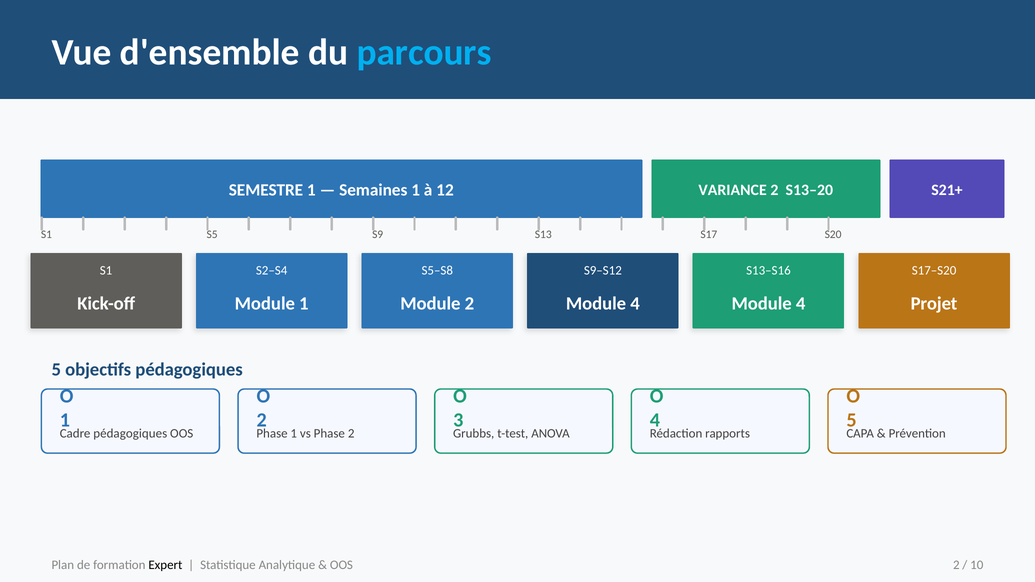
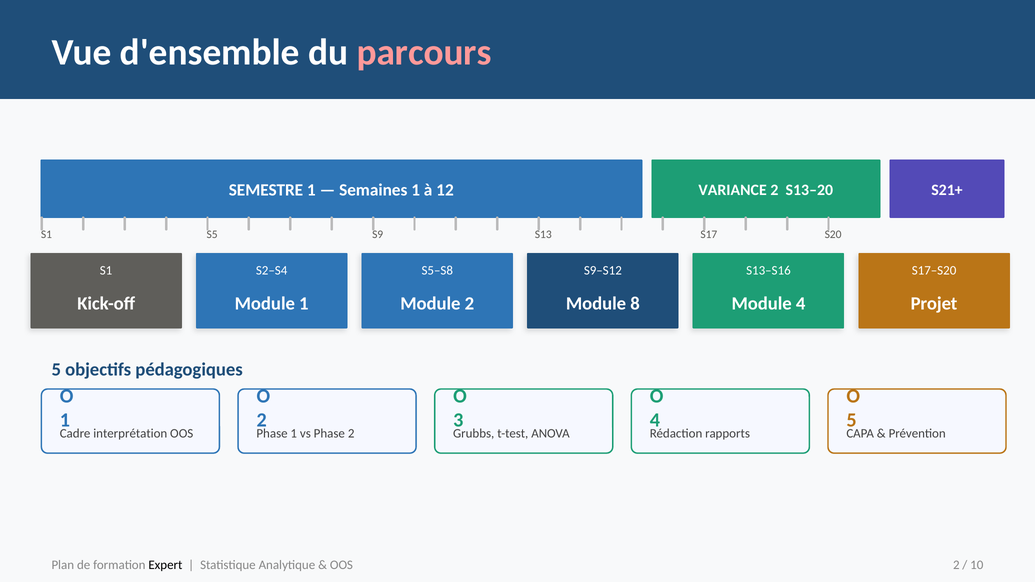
parcours colour: light blue -> pink
4 at (635, 303): 4 -> 8
Cadre pédagogiques: pédagogiques -> interprétation
